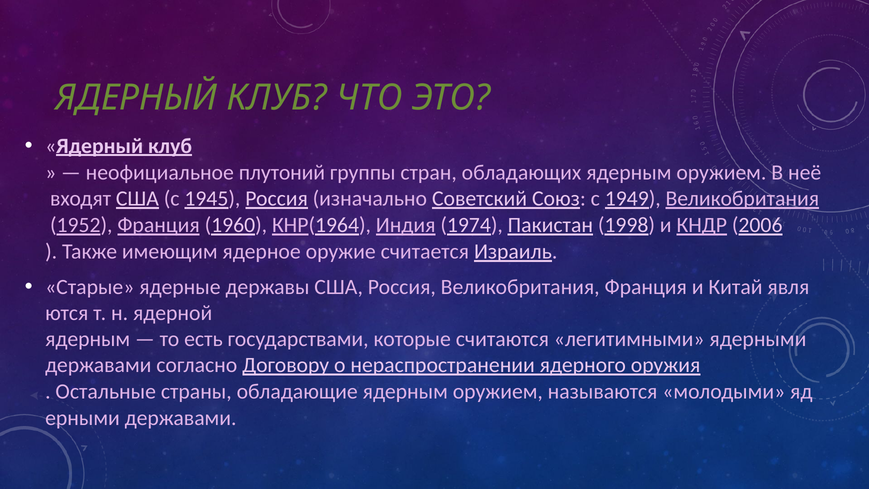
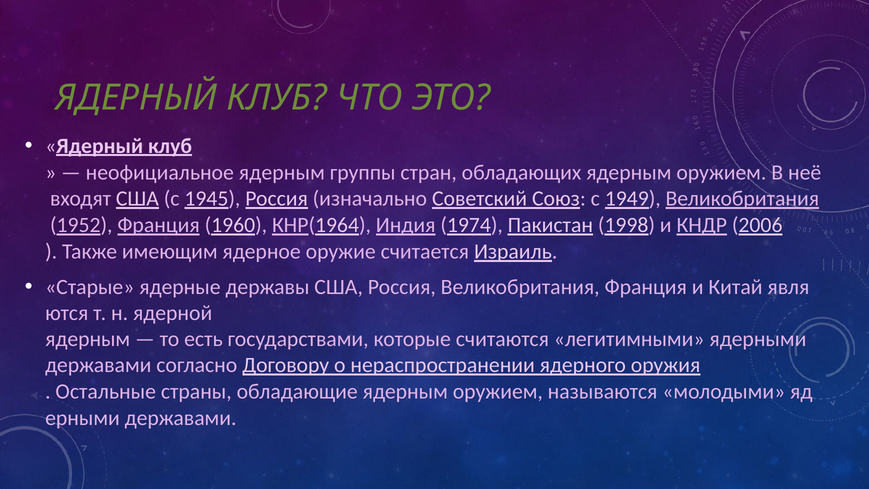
неофициальное плутоний: плутоний -> ядерным
